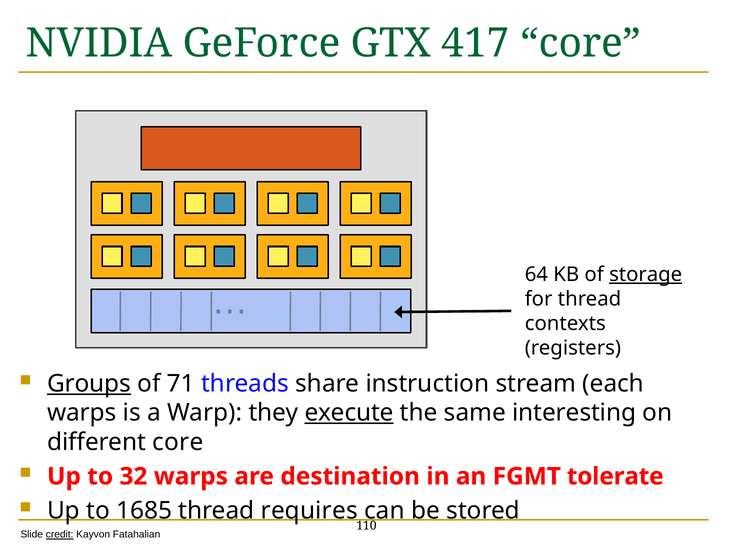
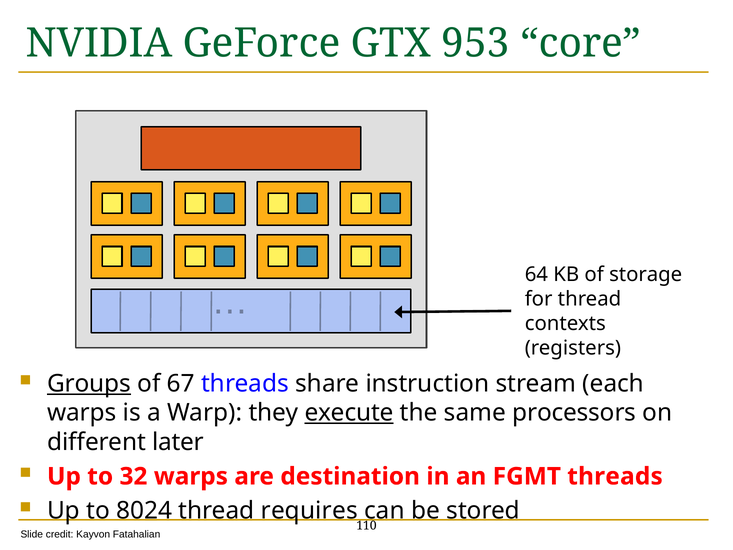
417: 417 -> 953
storage underline: present -> none
71: 71 -> 67
interesting: interesting -> processors
different core: core -> later
FGMT tolerate: tolerate -> threads
1685: 1685 -> 8024
credit underline: present -> none
